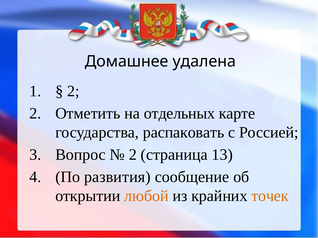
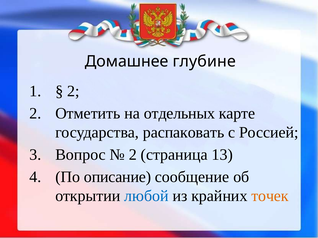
удалена: удалена -> глубине
развития: развития -> описание
любой colour: orange -> blue
